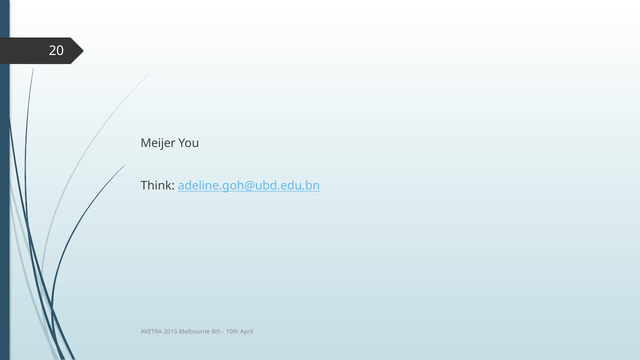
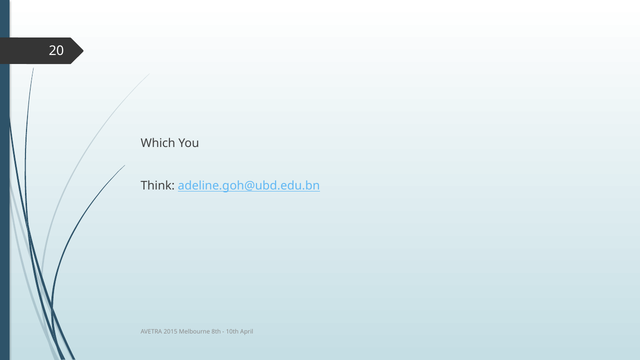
Meijer: Meijer -> Which
